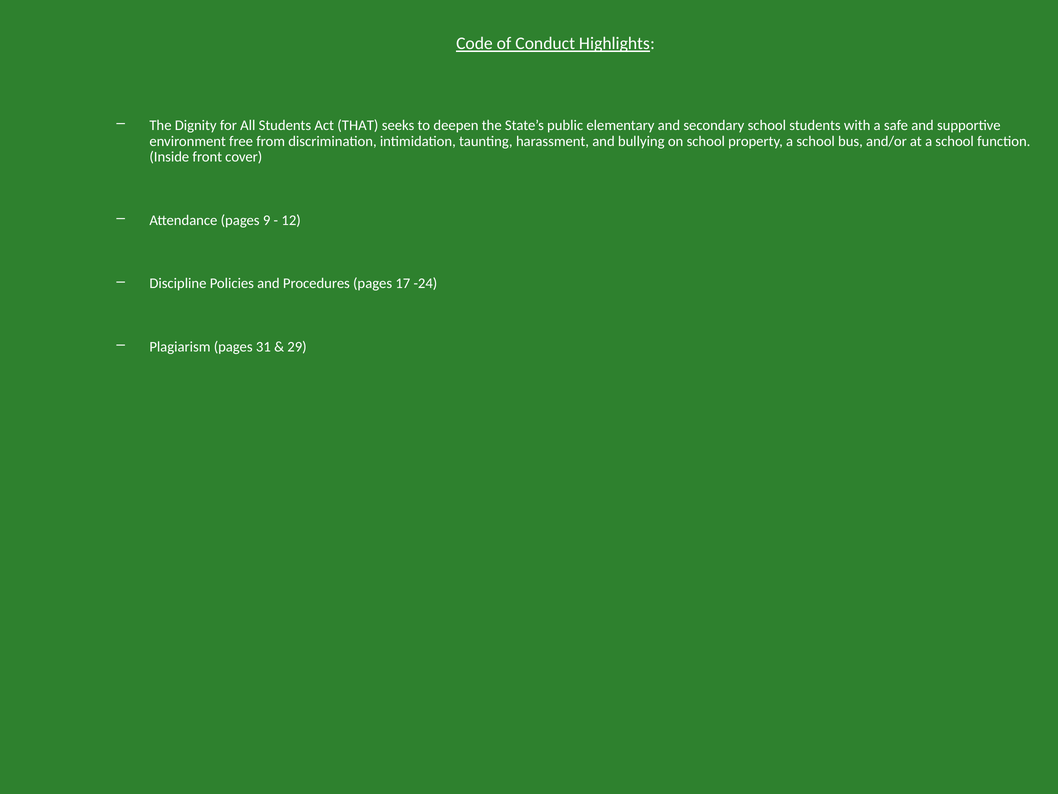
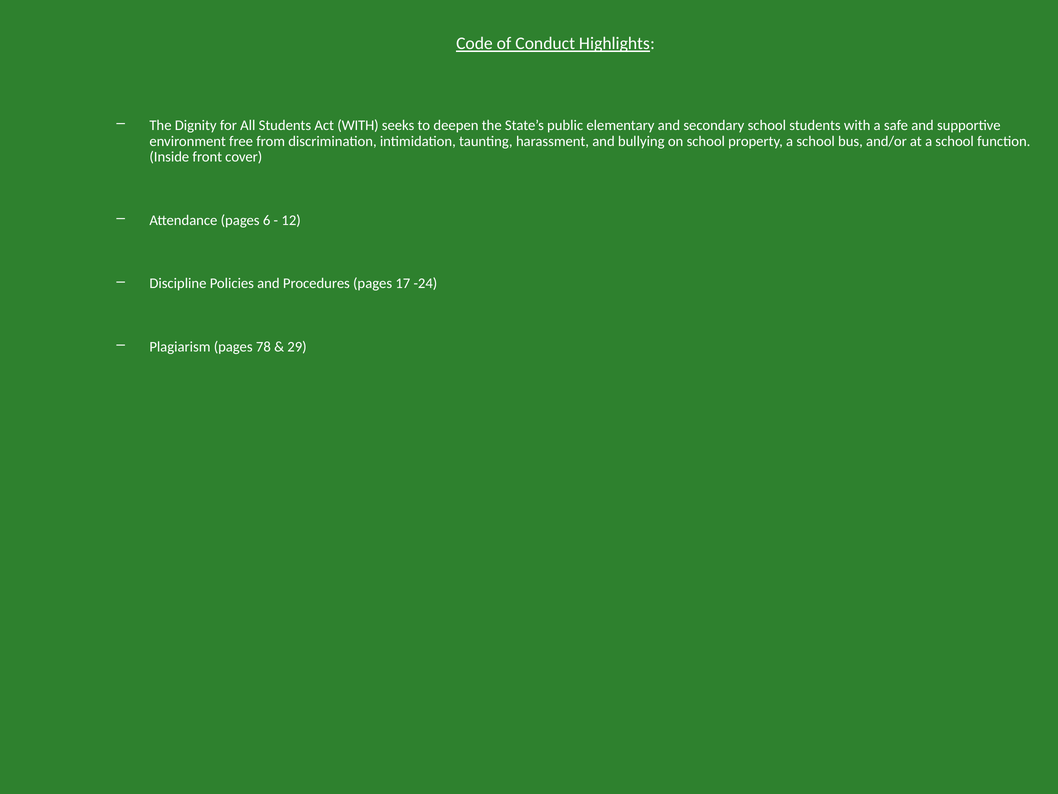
Act THAT: THAT -> WITH
9: 9 -> 6
31: 31 -> 78
